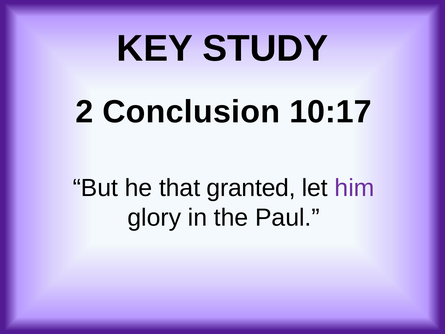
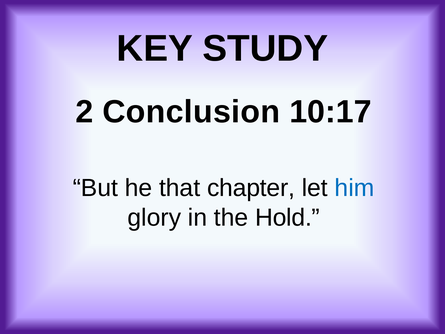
granted: granted -> chapter
him colour: purple -> blue
Paul: Paul -> Hold
